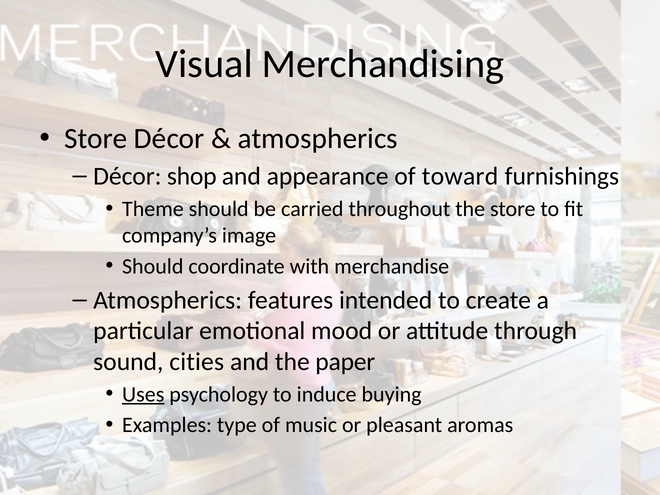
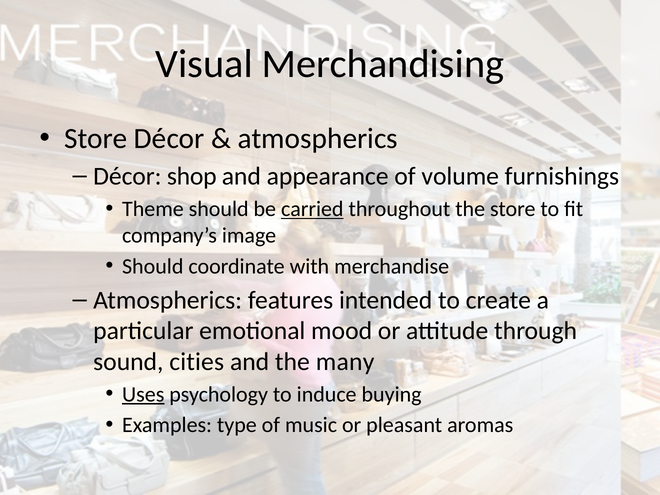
toward: toward -> volume
carried underline: none -> present
paper: paper -> many
